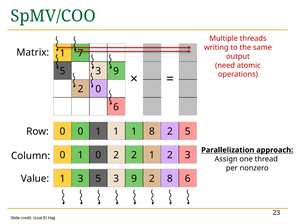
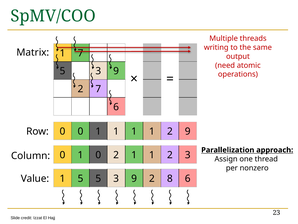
2 0: 0 -> 7
1 1 1 8: 8 -> 1
2 5: 5 -> 9
2 2: 2 -> 1
1 3: 3 -> 5
